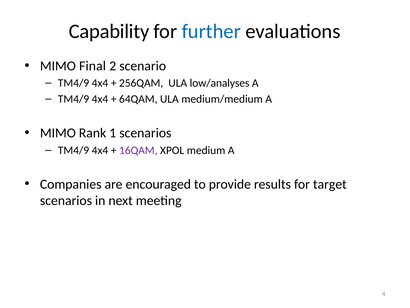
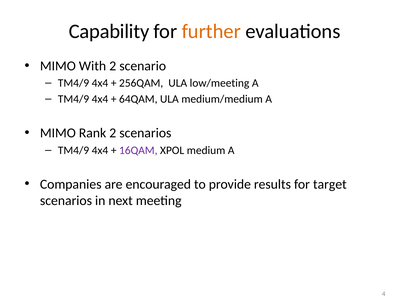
further colour: blue -> orange
Final: Final -> With
low/analyses: low/analyses -> low/meeting
Rank 1: 1 -> 2
